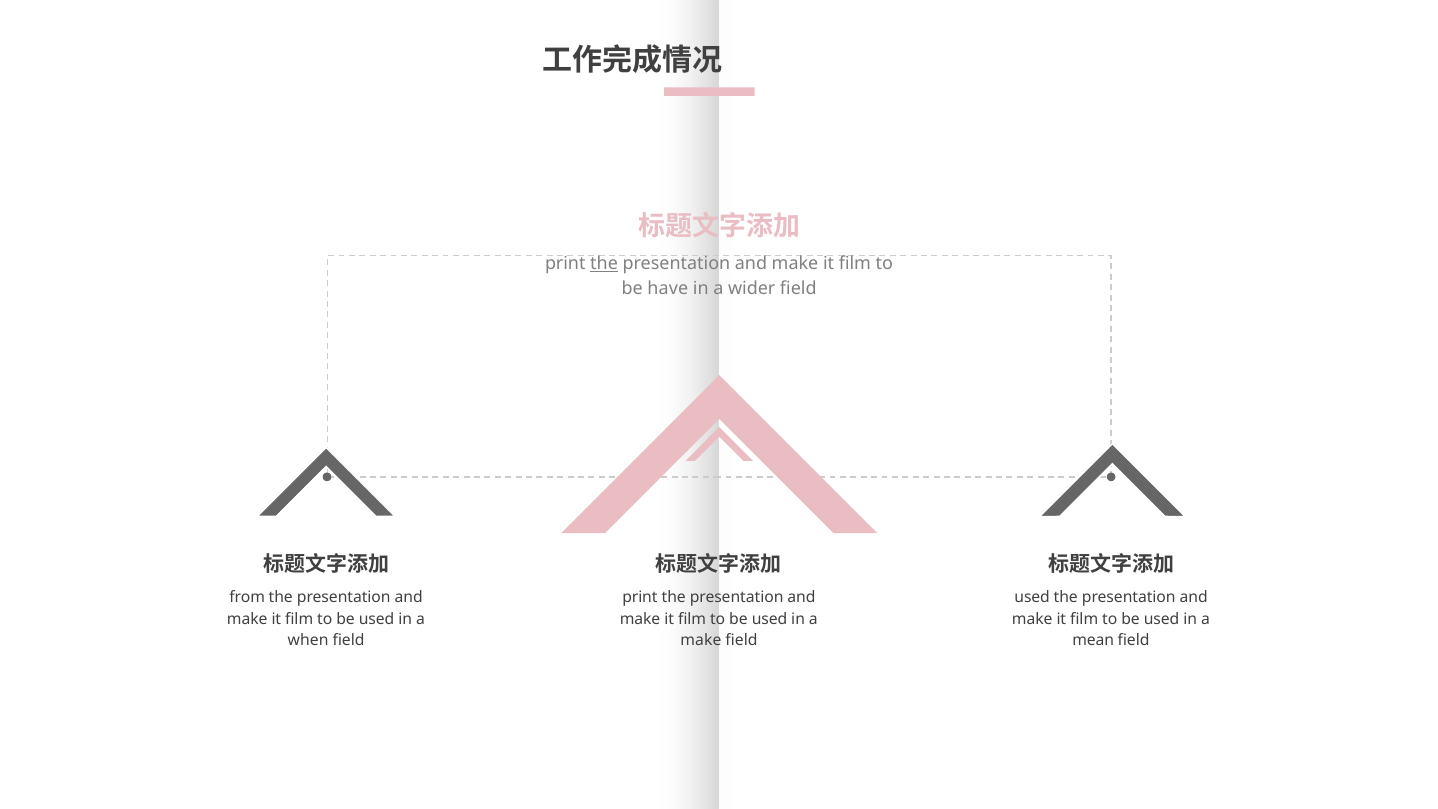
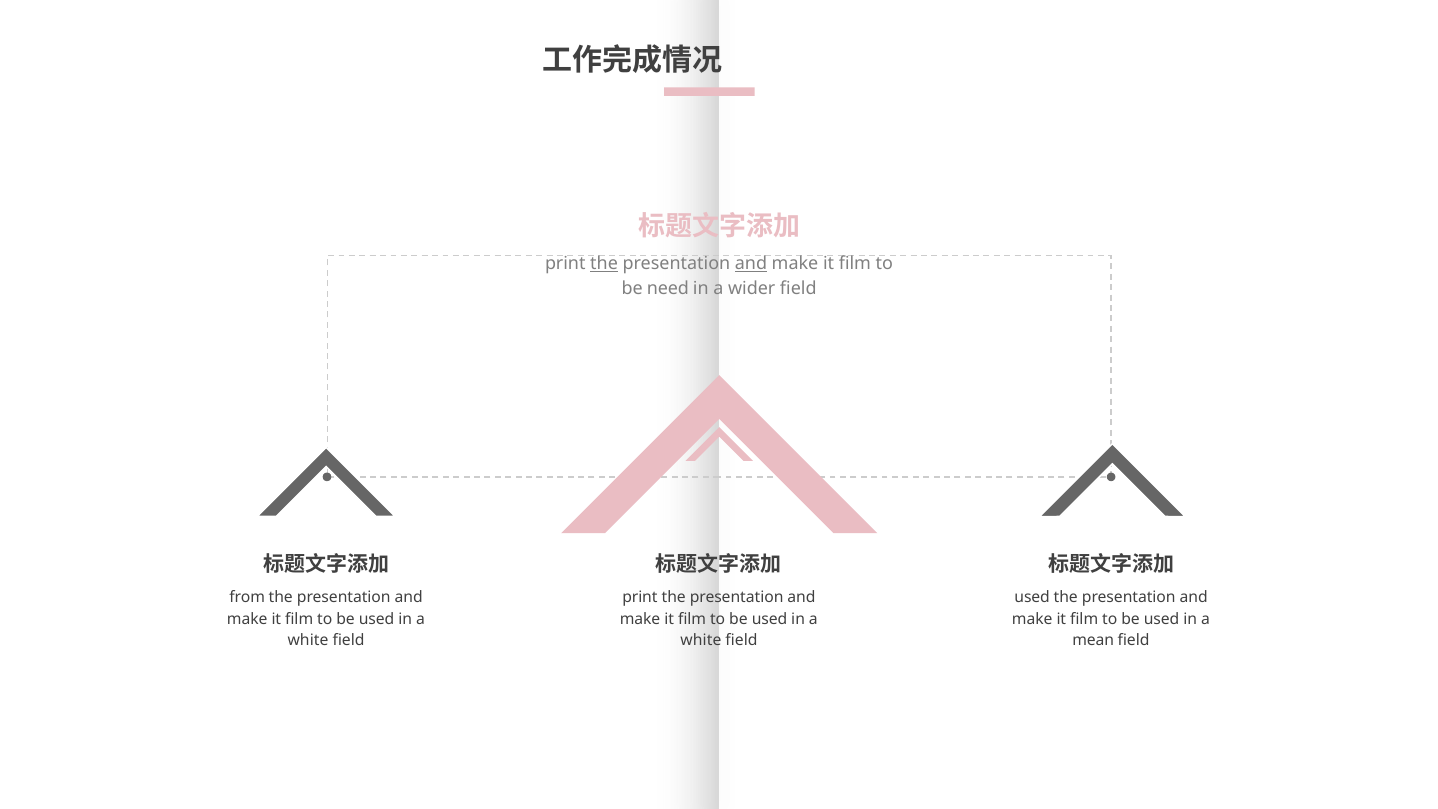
and at (751, 264) underline: none -> present
have: have -> need
when at (308, 641): when -> white
make at (701, 641): make -> white
